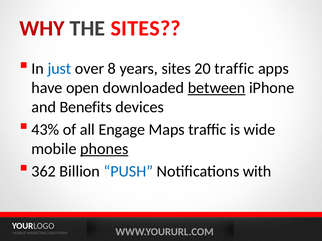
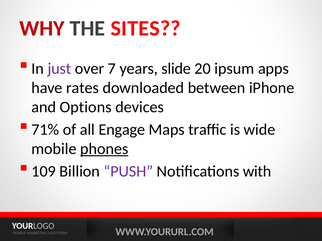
just colour: blue -> purple
8: 8 -> 7
years sites: sites -> slide
20 traffic: traffic -> ipsum
open: open -> rates
between underline: present -> none
Benefits: Benefits -> Options
43%: 43% -> 71%
362: 362 -> 109
PUSH colour: blue -> purple
